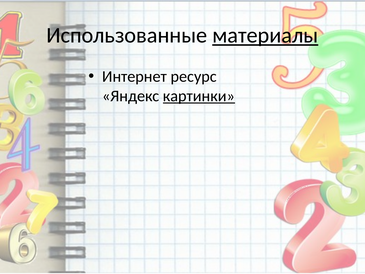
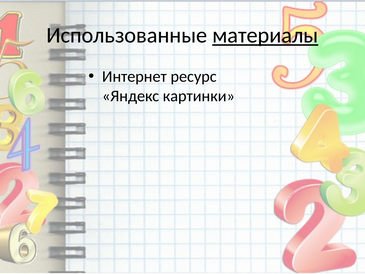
картинки underline: present -> none
